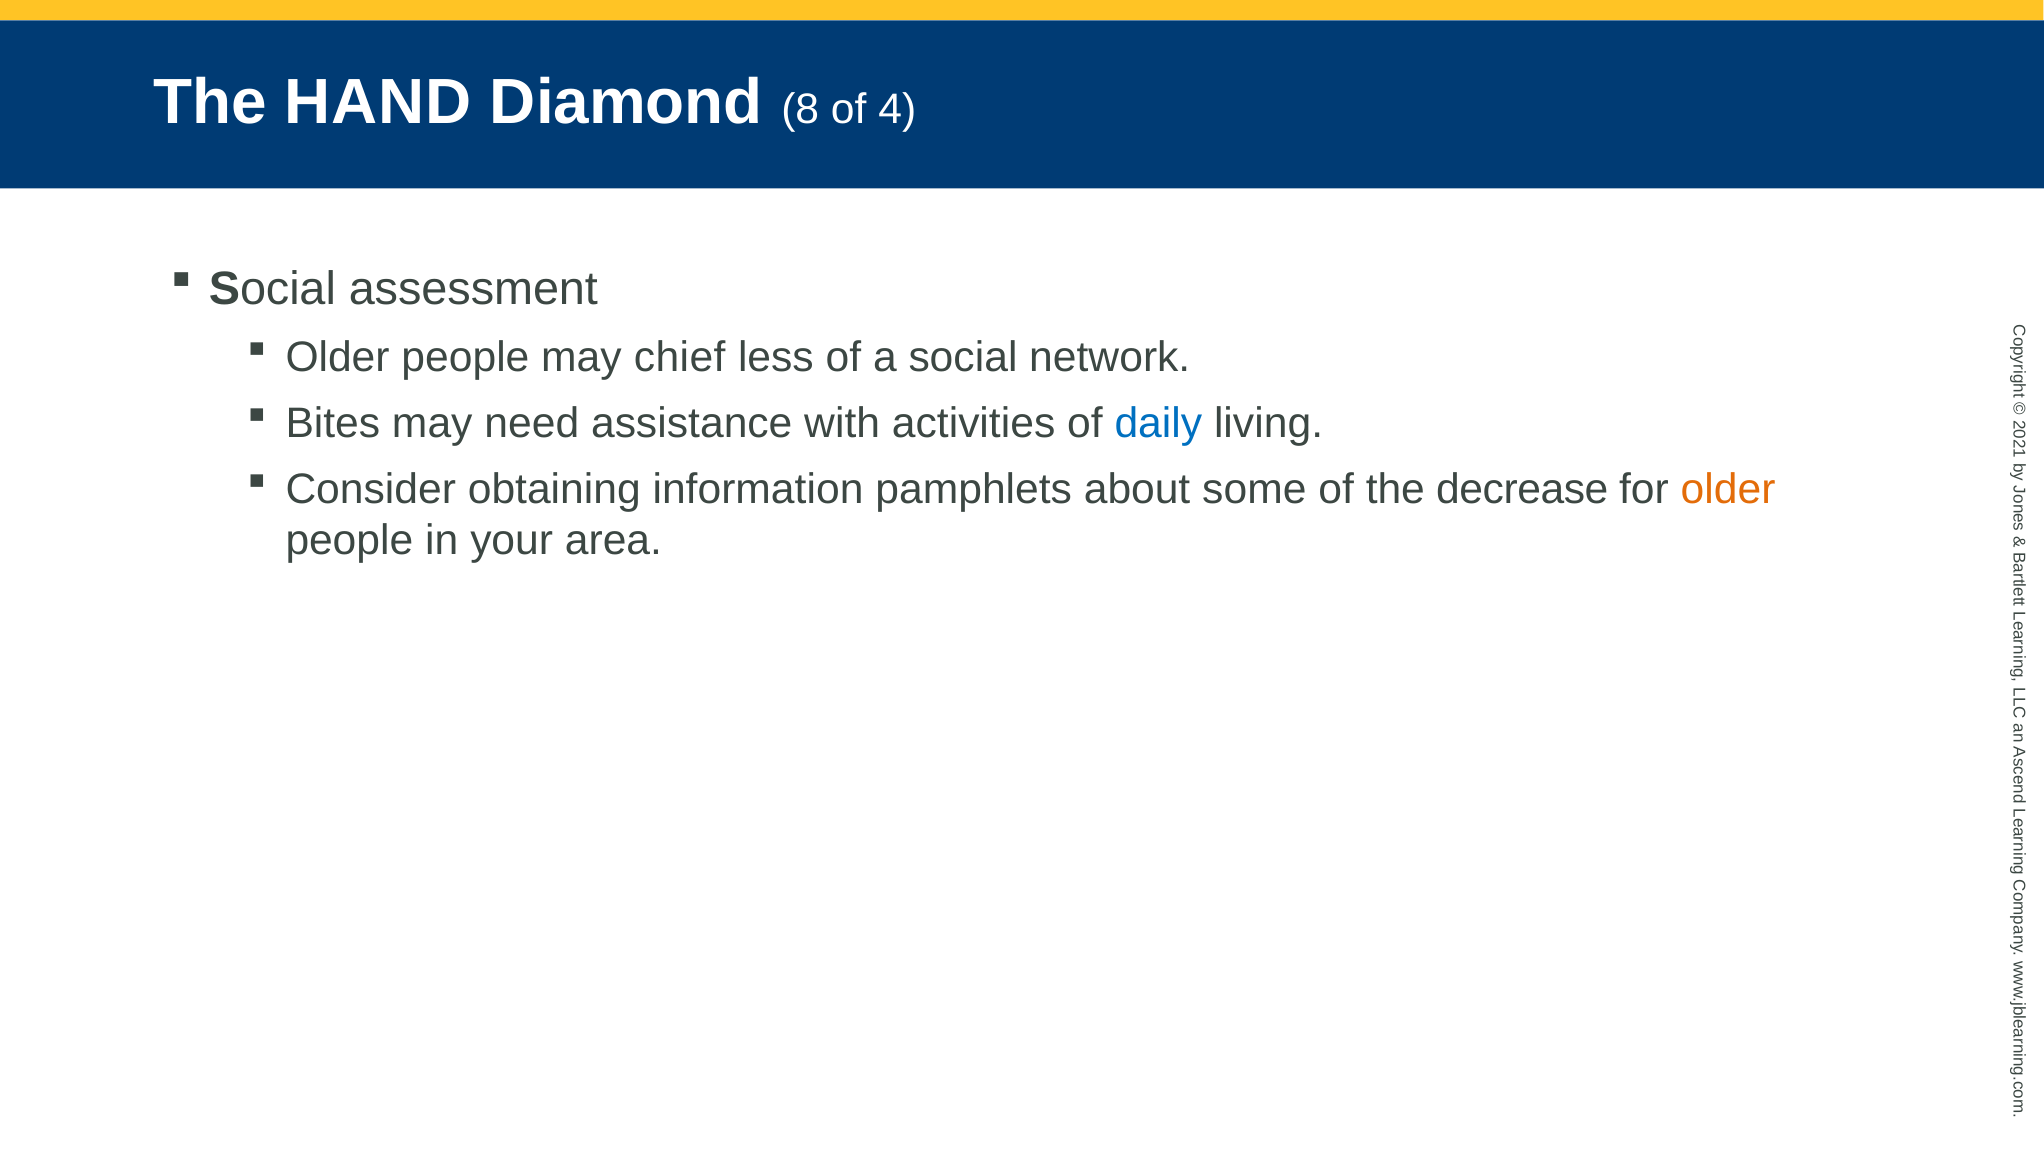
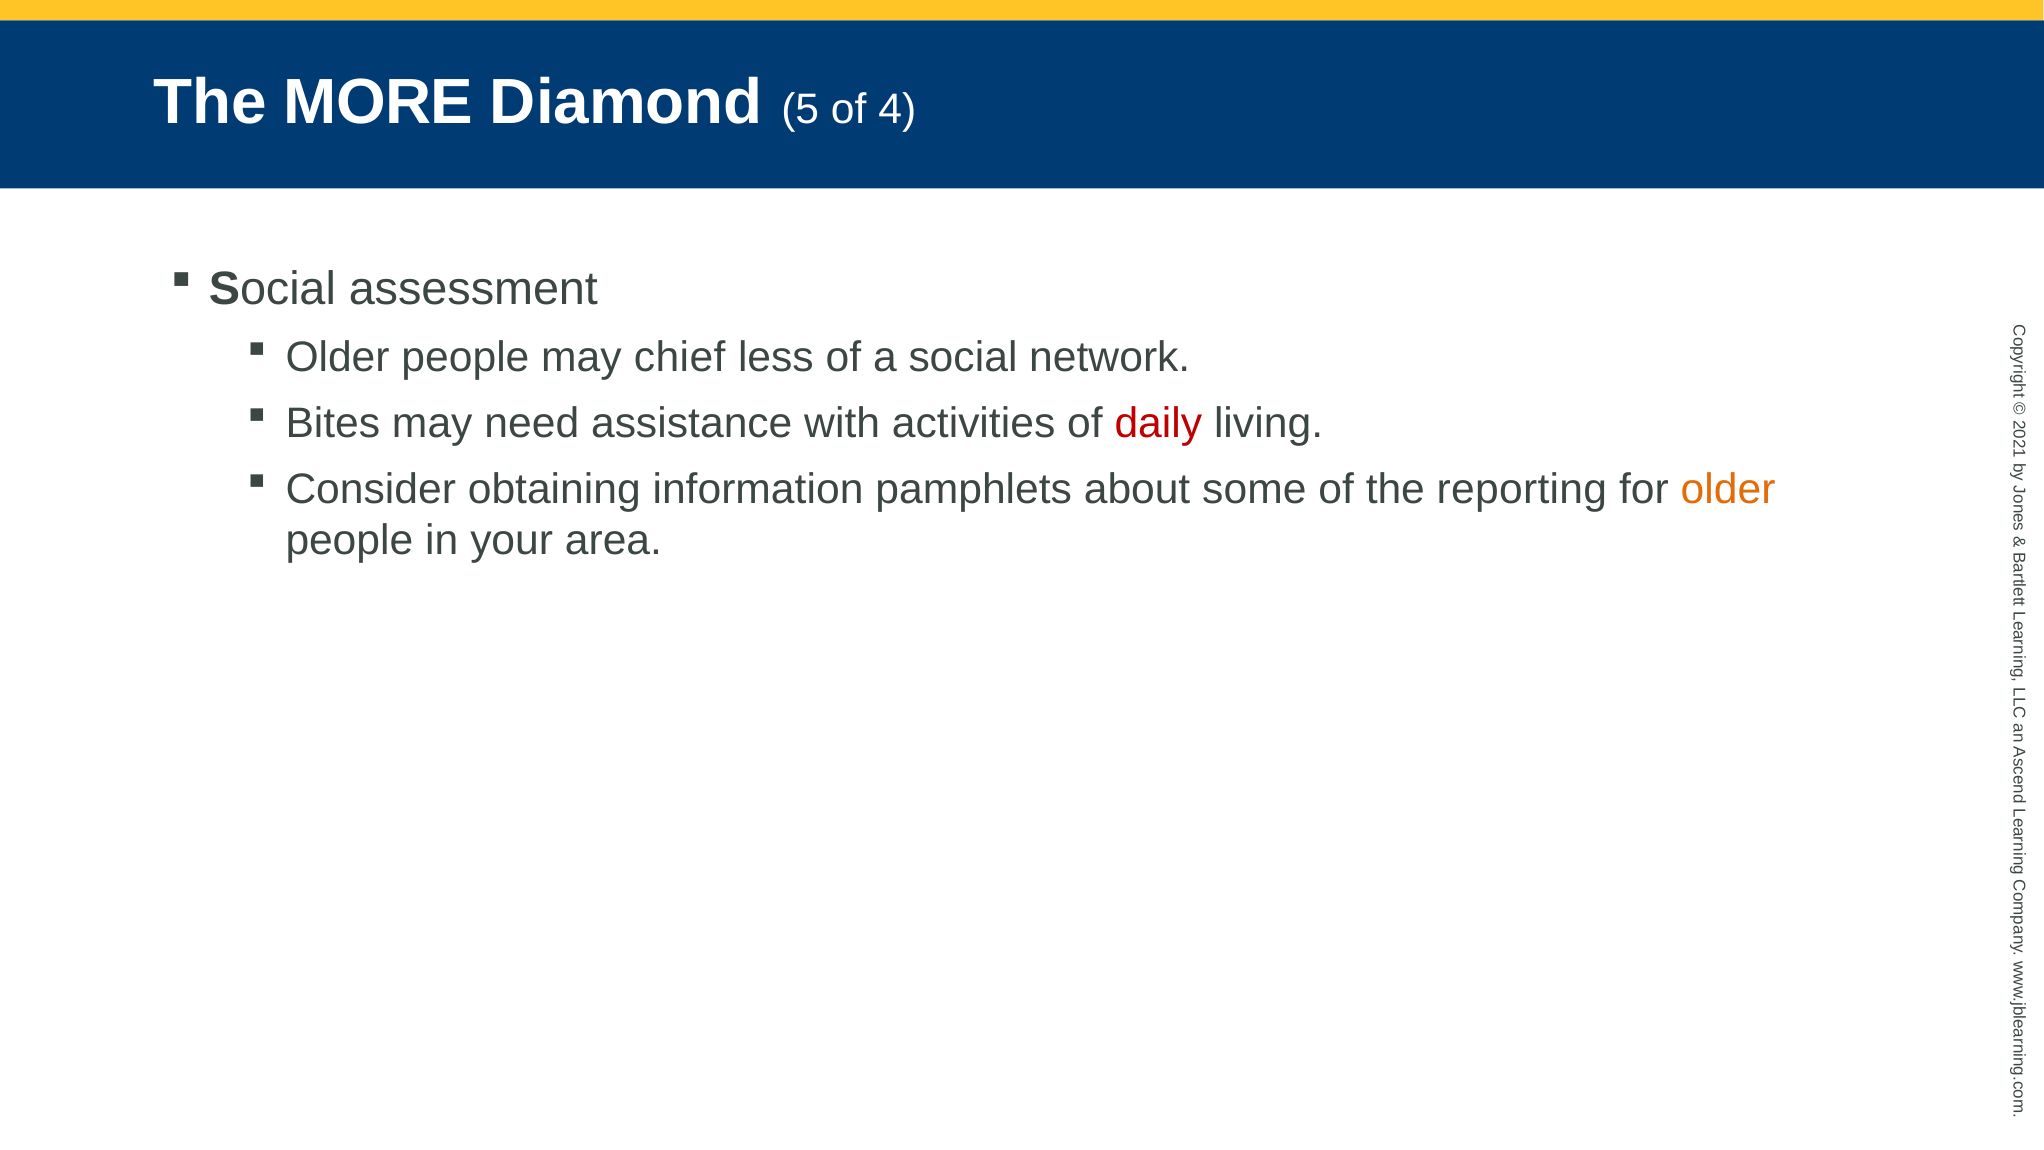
HAND: HAND -> MORE
8: 8 -> 5
daily colour: blue -> red
decrease: decrease -> reporting
